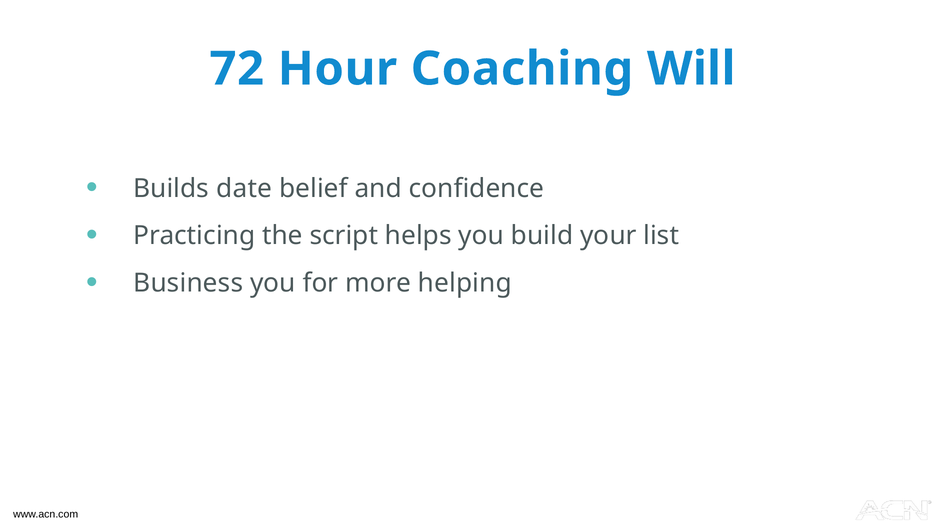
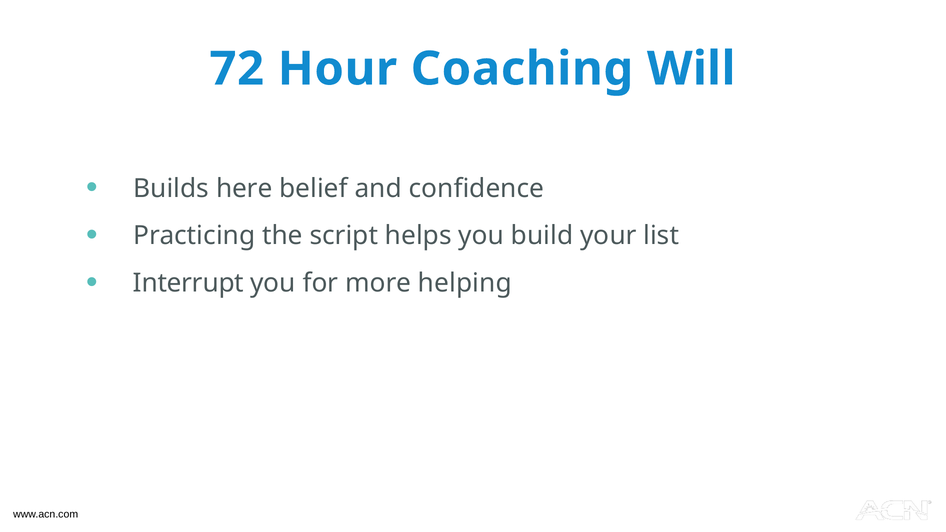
date: date -> here
Business: Business -> Interrupt
